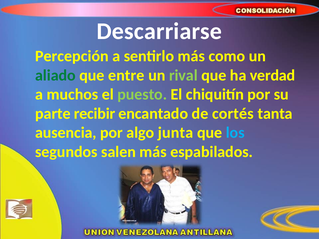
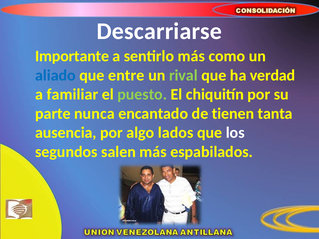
Percepción: Percepción -> Importante
aliado colour: green -> blue
muchos: muchos -> familiar
recibir: recibir -> nunca
cortés: cortés -> tienen
junta: junta -> lados
los colour: light blue -> white
